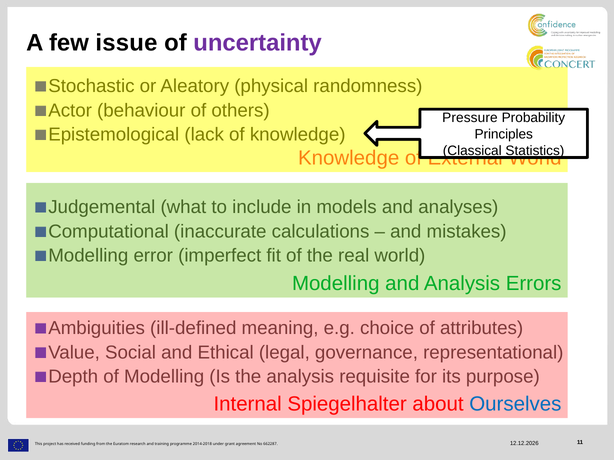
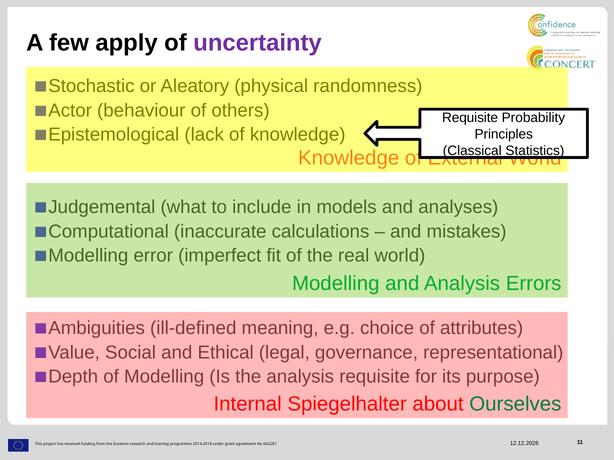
issue: issue -> apply
Pressure at (470, 118): Pressure -> Requisite
Ourselves colour: blue -> green
